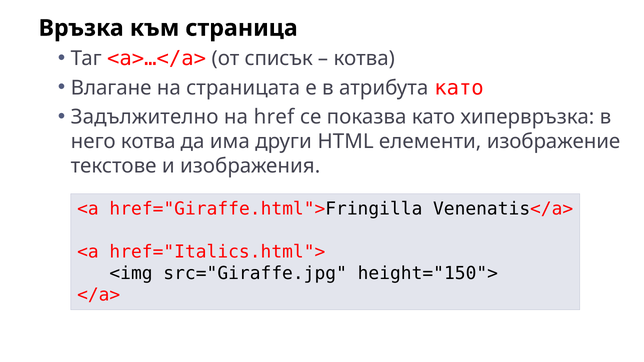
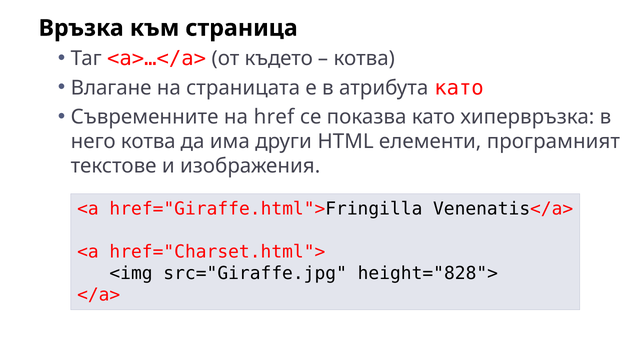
списък: списък -> където
Задължително: Задължително -> Съвременните
изображение: изображение -> програмният
href="Italics.html">: href="Italics.html"> -> href="Charset.html">
height="150">: height="150"> -> height="828">
